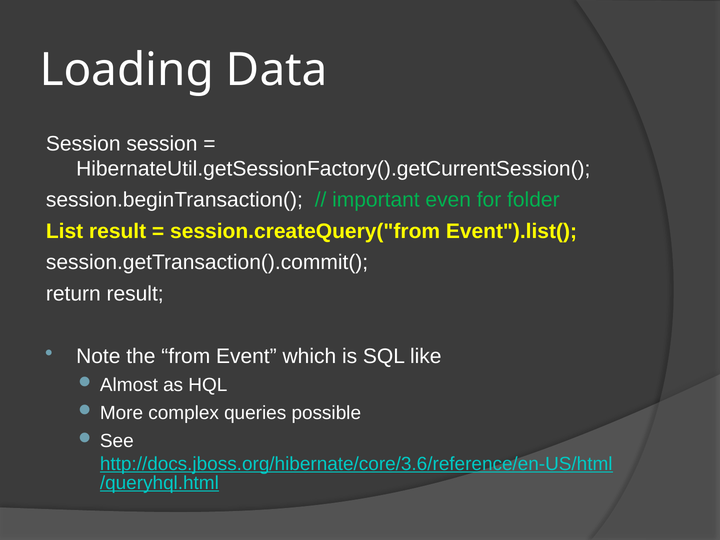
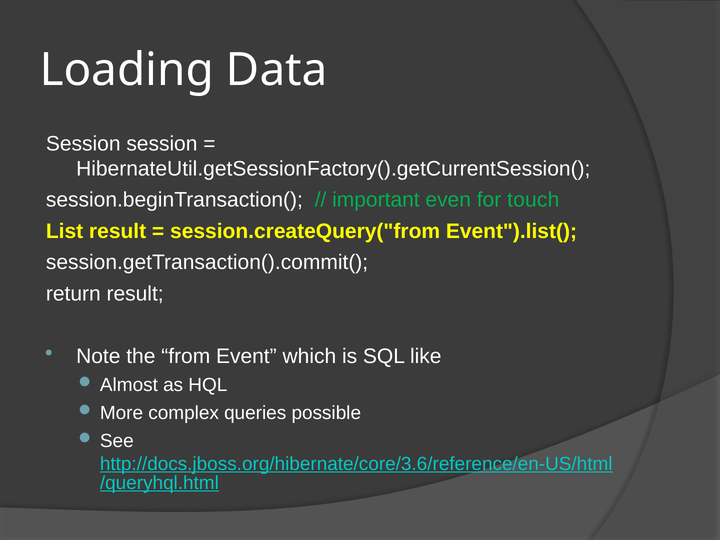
folder: folder -> touch
